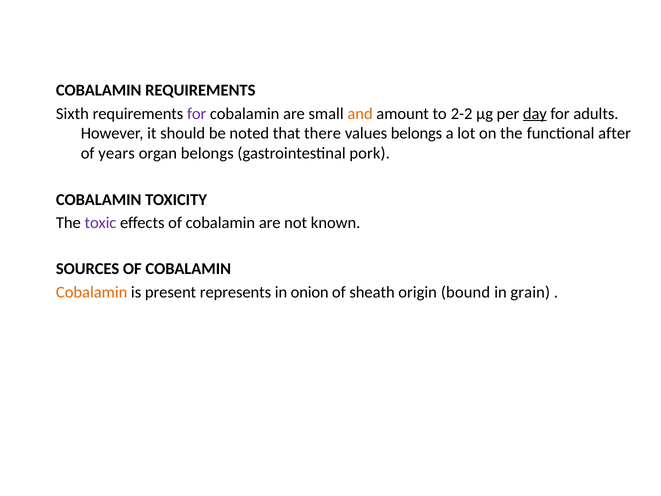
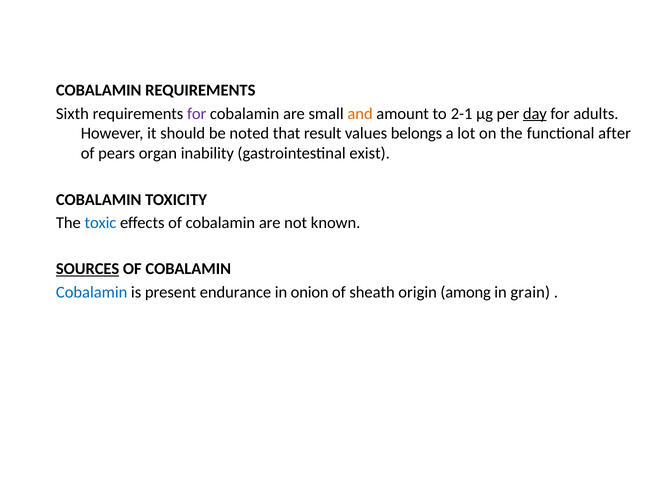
2-2: 2-2 -> 2-1
there: there -> result
years: years -> pears
organ belongs: belongs -> inability
pork: pork -> exist
toxic colour: purple -> blue
SOURCES underline: none -> present
Cobalamin at (92, 292) colour: orange -> blue
represents: represents -> endurance
bound: bound -> among
